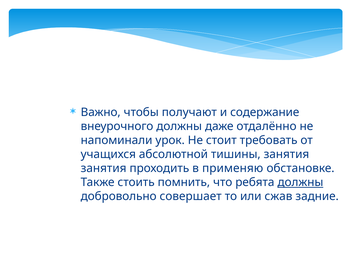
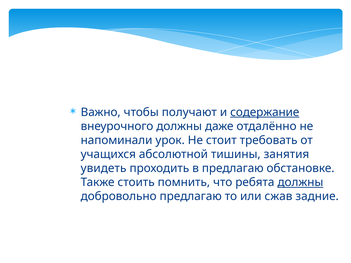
содержание underline: none -> present
занятия at (104, 168): занятия -> увидеть
в применяю: применяю -> предлагаю
добровольно совершает: совершает -> предлагаю
